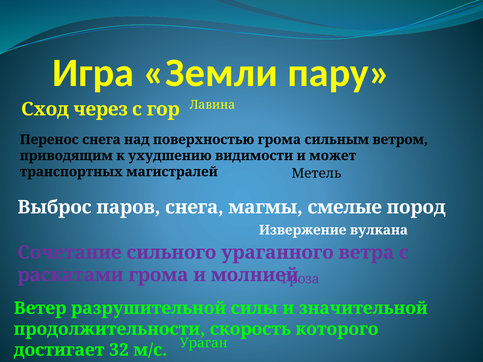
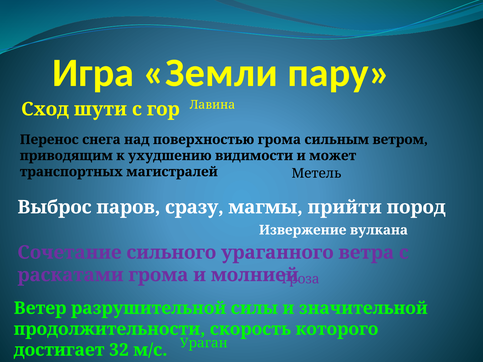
через: через -> шути
паров снега: снега -> сразу
смелые: смелые -> прийти
